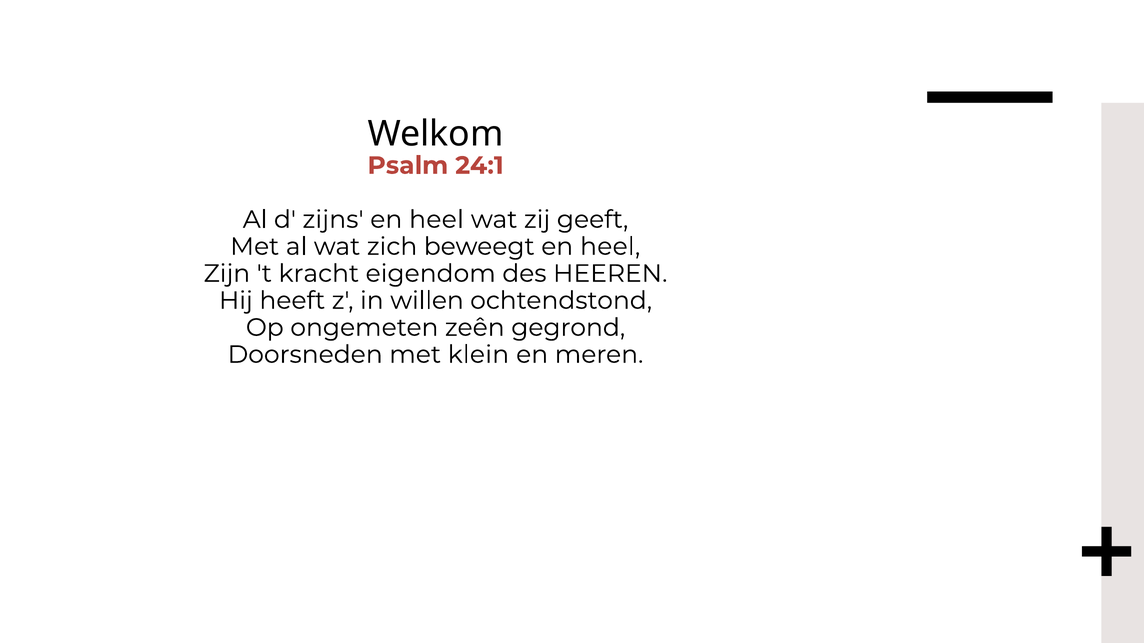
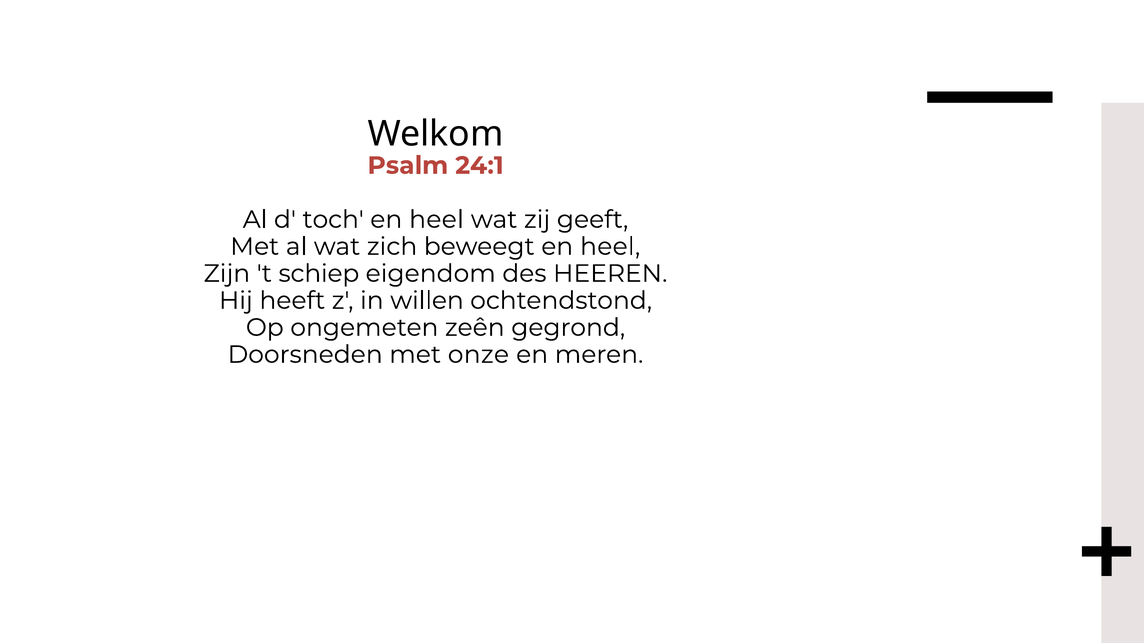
zijns: zijns -> toch
kracht: kracht -> schiep
klein: klein -> onze
